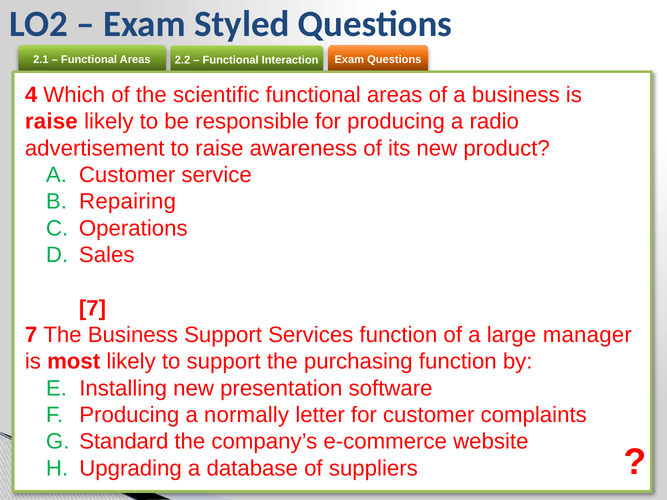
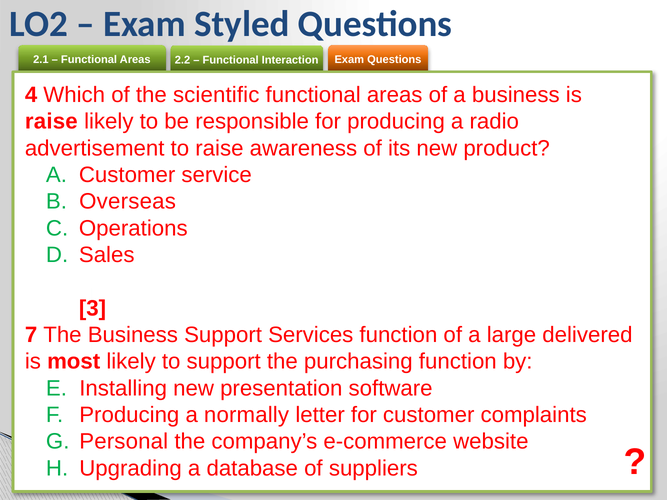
Repairing: Repairing -> Overseas
7 at (93, 308): 7 -> 3
manager: manager -> delivered
Standard: Standard -> Personal
